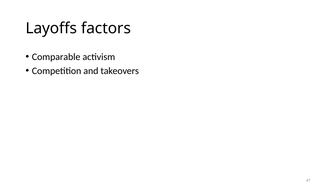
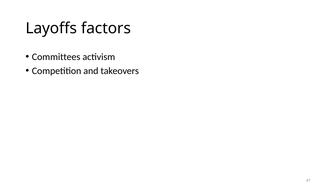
Comparable: Comparable -> Committees
